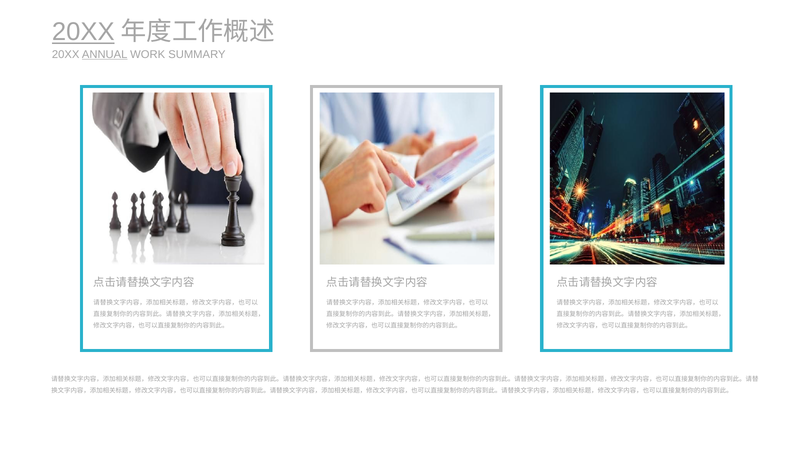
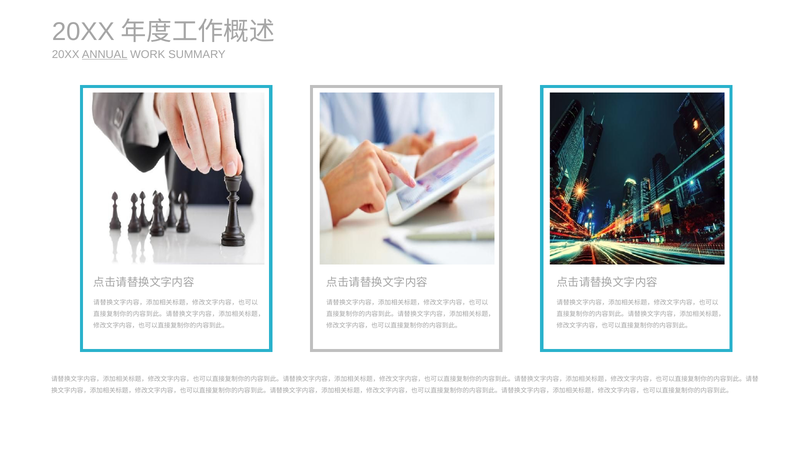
20XX at (83, 32) underline: present -> none
